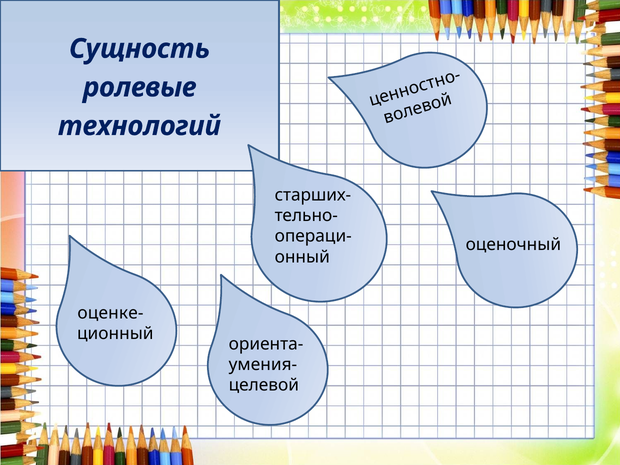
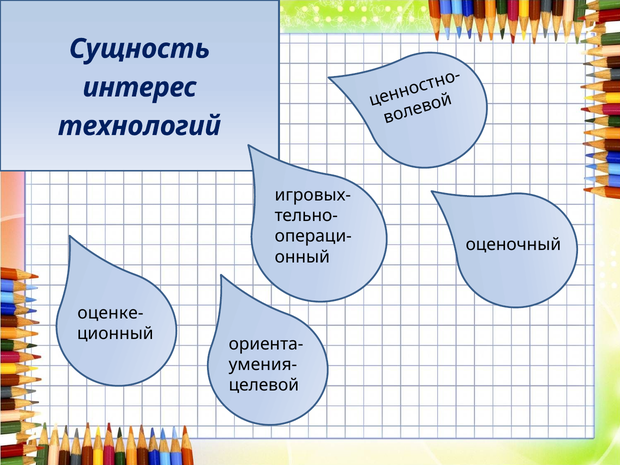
ролевые: ролевые -> интерес
старших-: старших- -> игровых-
